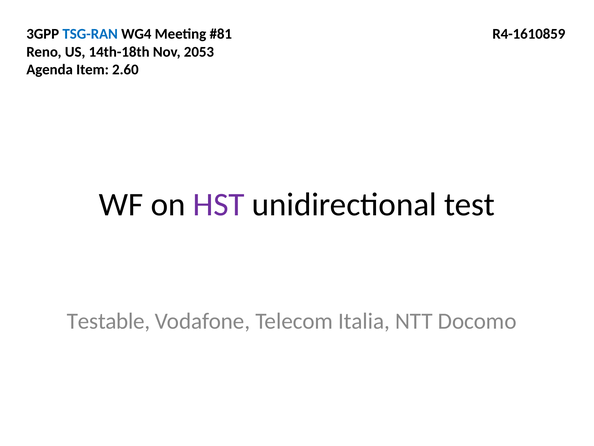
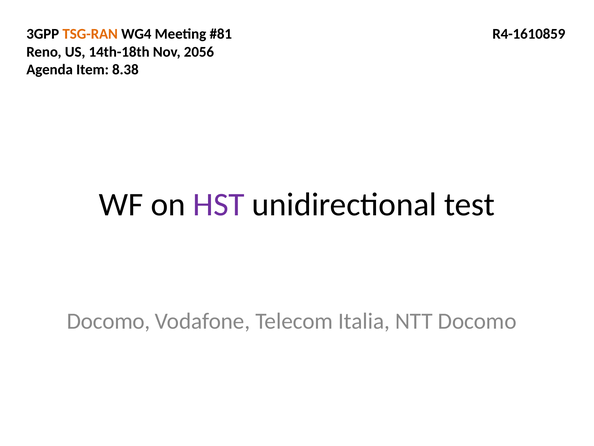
TSG-RAN colour: blue -> orange
2053: 2053 -> 2056
2.60: 2.60 -> 8.38
Testable at (109, 321): Testable -> Docomo
